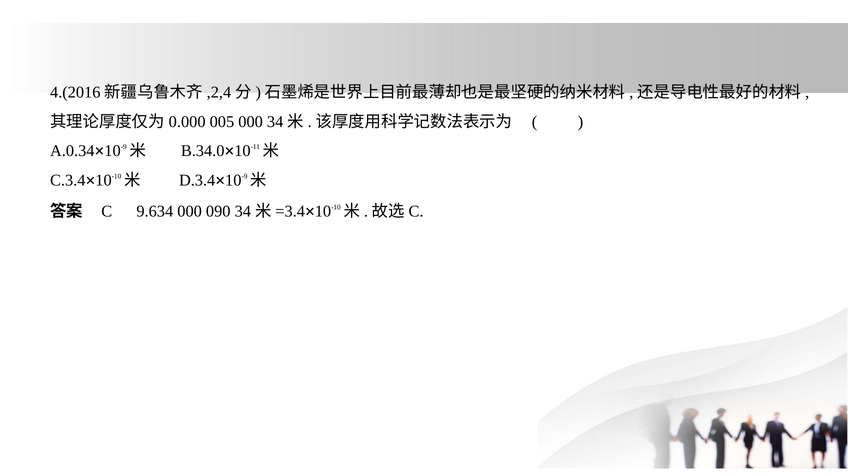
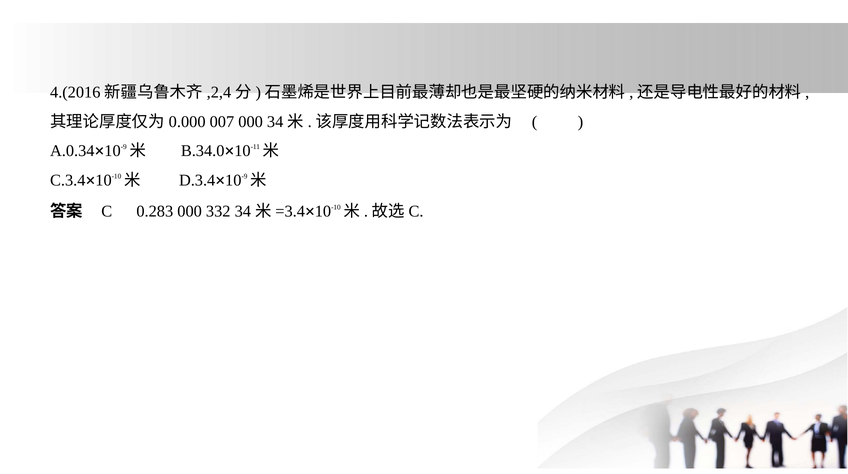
005: 005 -> 007
9.634: 9.634 -> 0.283
090: 090 -> 332
